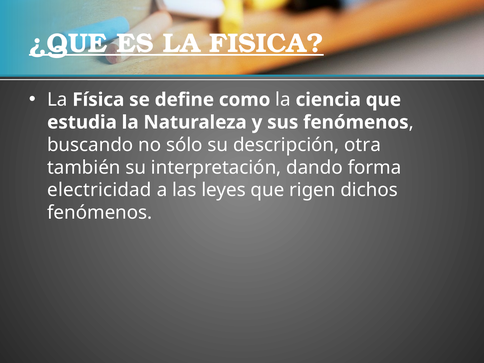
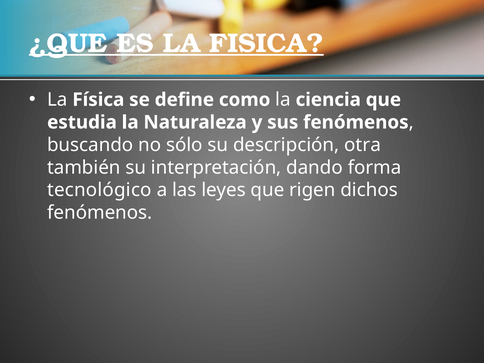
electricidad: electricidad -> tecnológico
